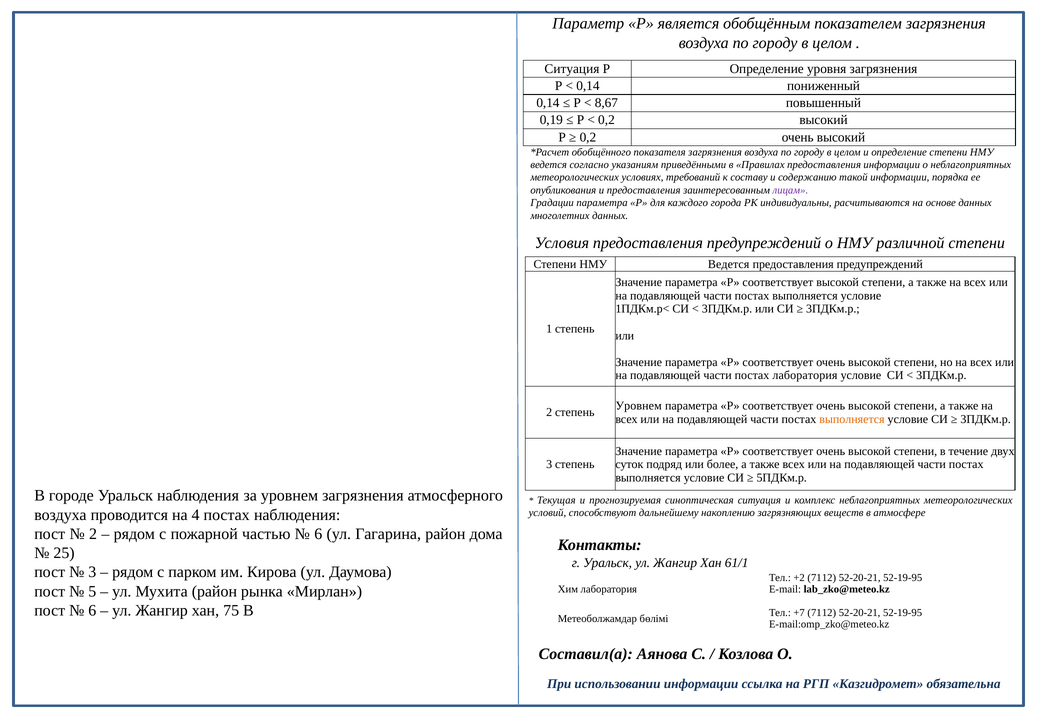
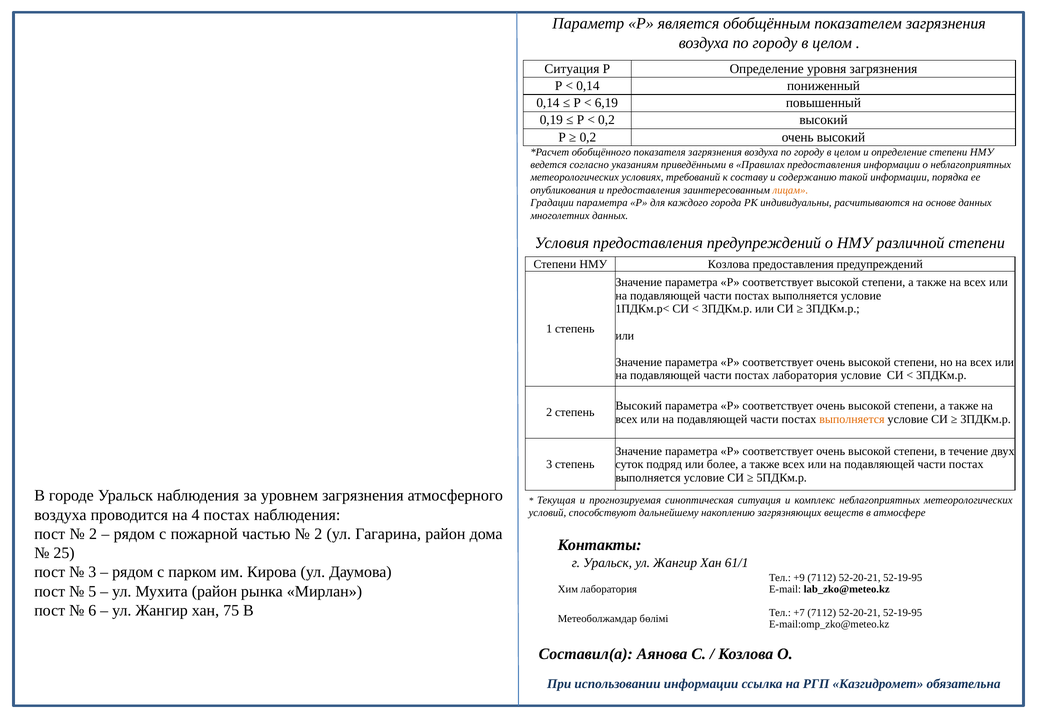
8,67: 8,67 -> 6,19
лицам colour: purple -> orange
Ведется at (729, 264): Ведется -> Козлова
Уровнем at (639, 406): Уровнем -> Высокий
6 at (318, 534): 6 -> 2
+2: +2 -> +9
